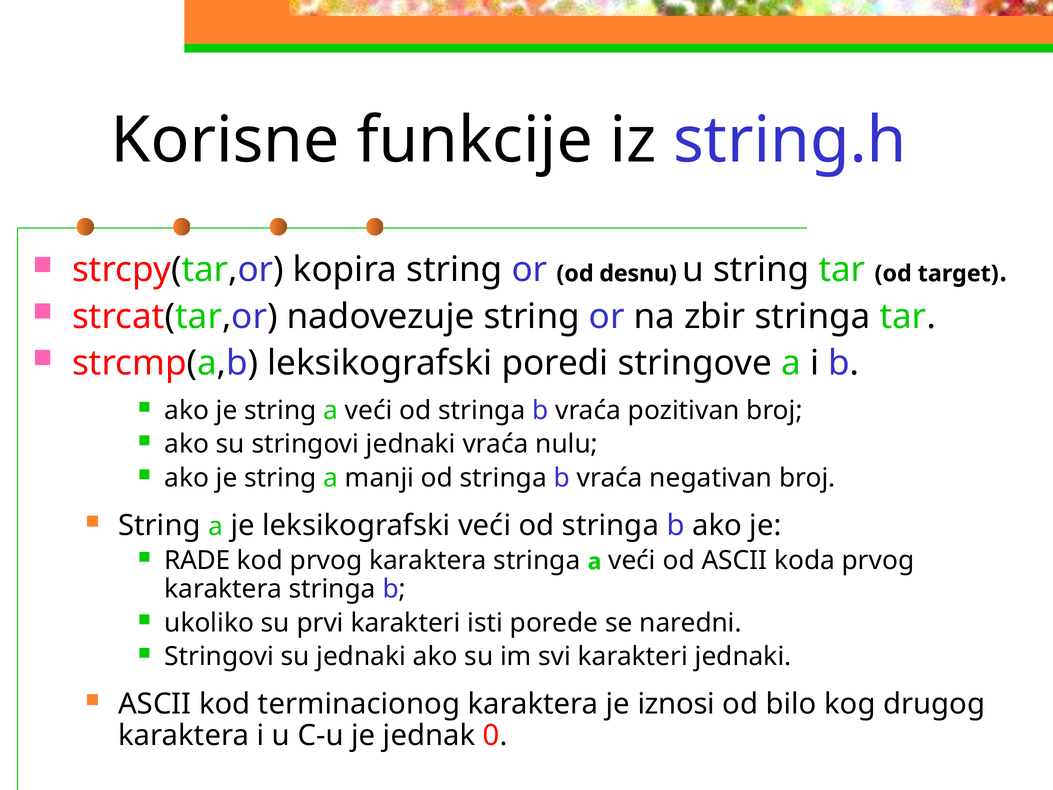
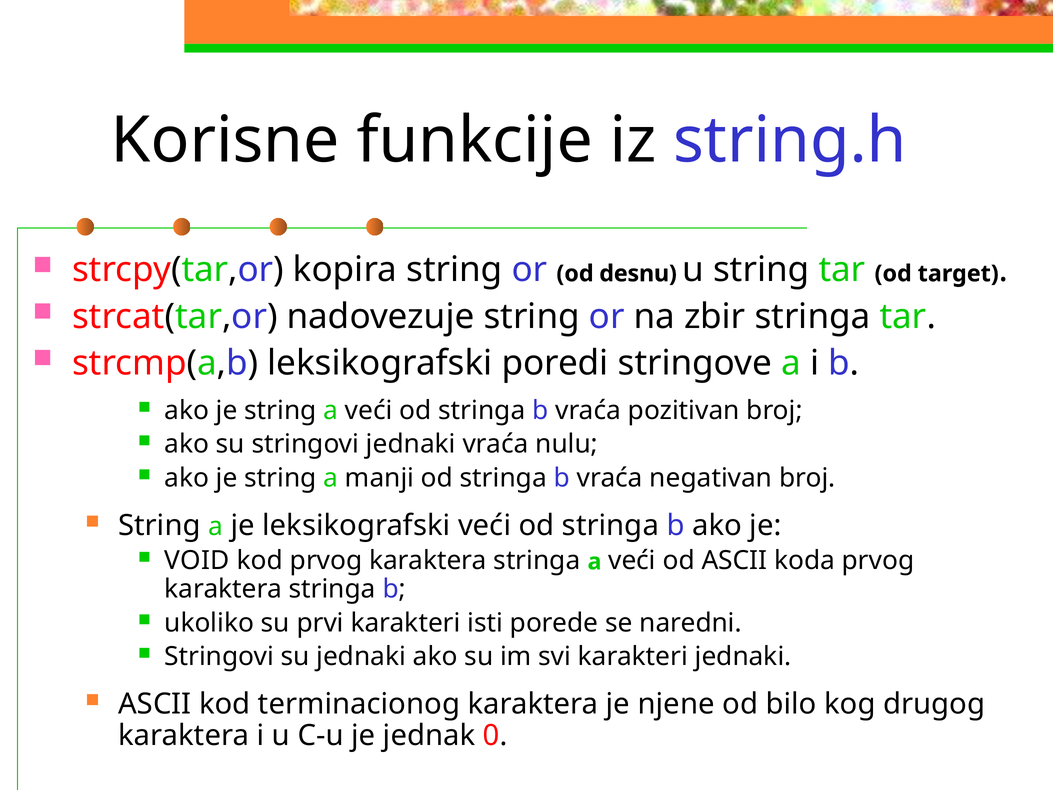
RADE: RADE -> VOID
iznosi: iznosi -> njene
